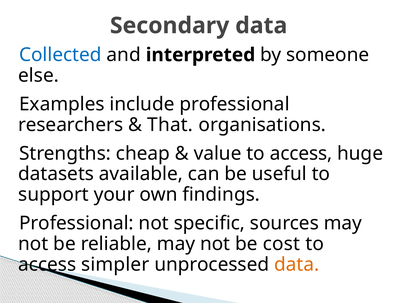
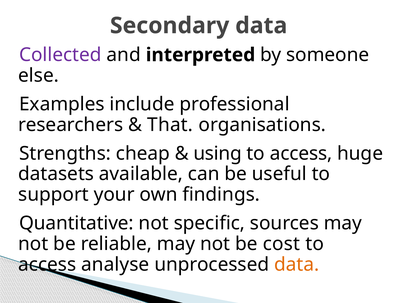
Collected colour: blue -> purple
value: value -> using
Professional at (76, 223): Professional -> Quantitative
simpler: simpler -> analyse
